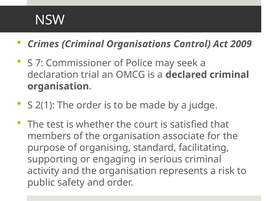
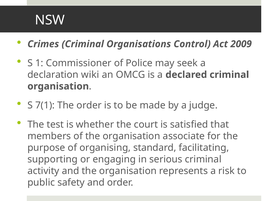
7: 7 -> 1
trial: trial -> wiki
2(1: 2(1 -> 7(1
